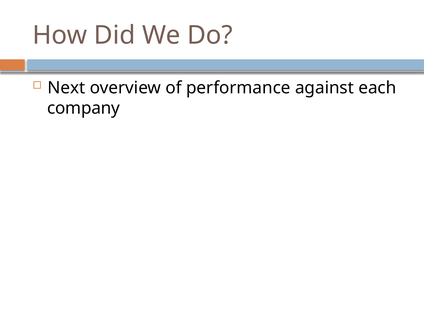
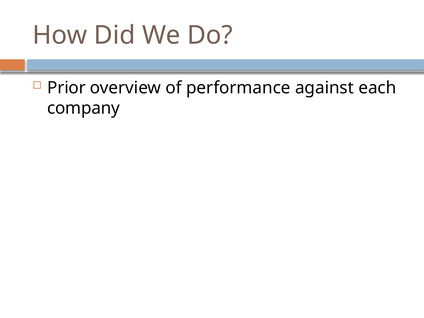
Next: Next -> Prior
